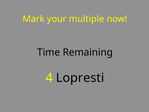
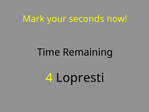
multiple: multiple -> seconds
